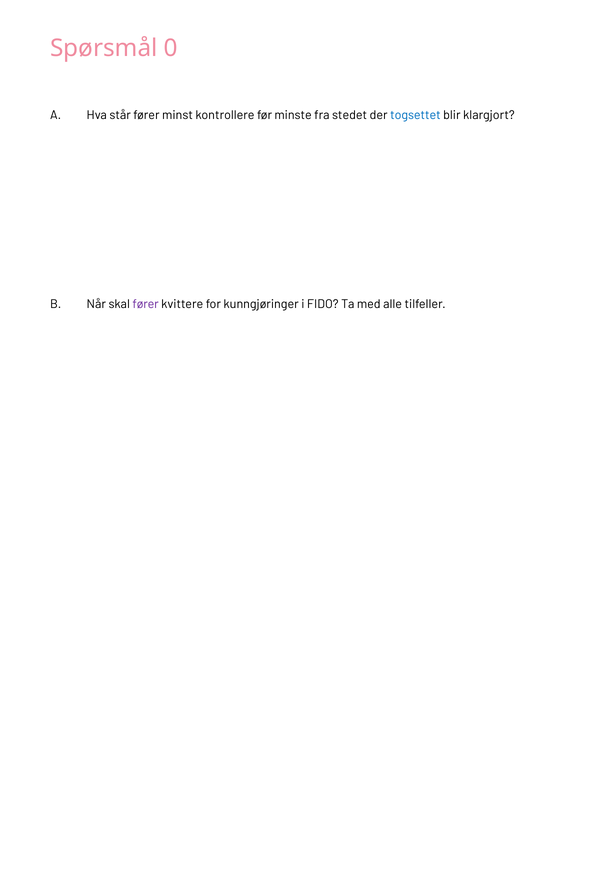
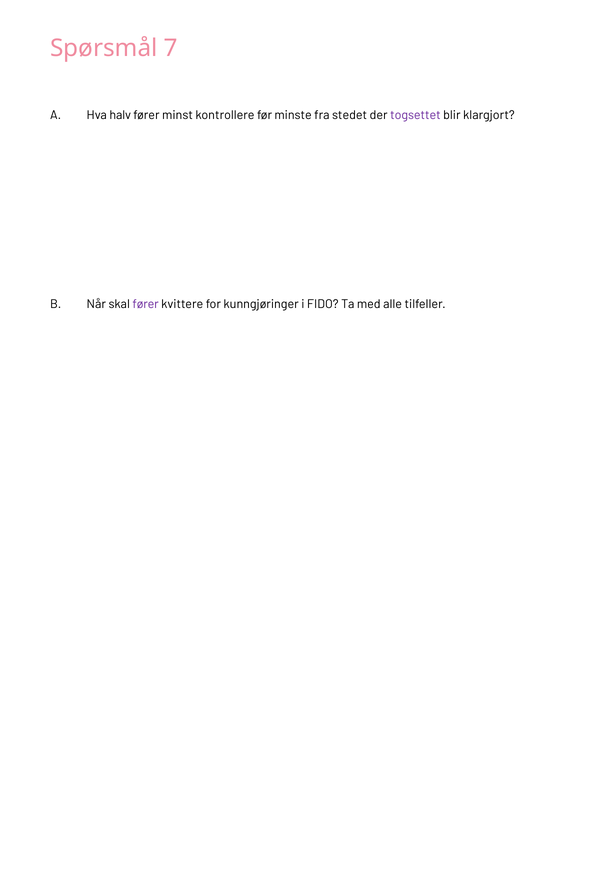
0: 0 -> 7
står: står -> halv
togsettet colour: blue -> purple
